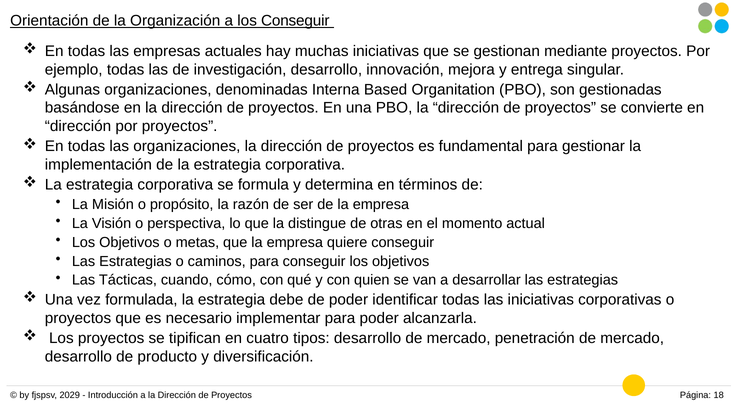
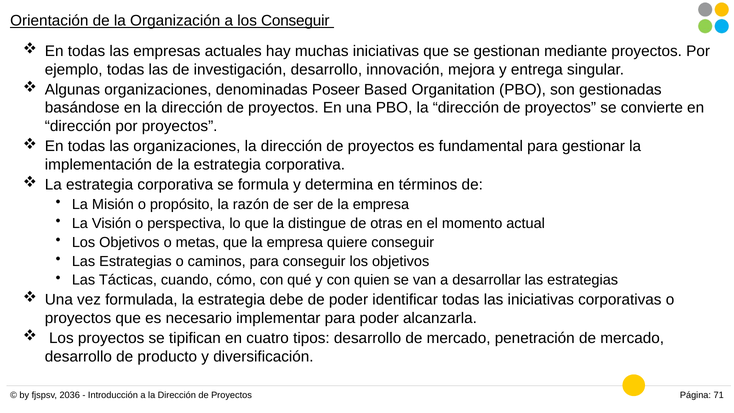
Interna: Interna -> Poseer
2029: 2029 -> 2036
18: 18 -> 71
